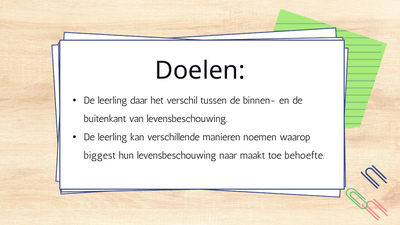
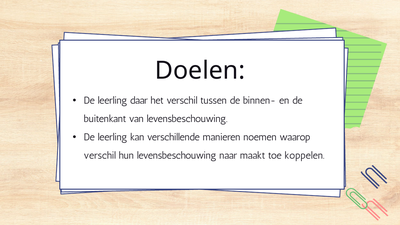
biggest at (100, 156): biggest -> verschil
behoefte: behoefte -> koppelen
